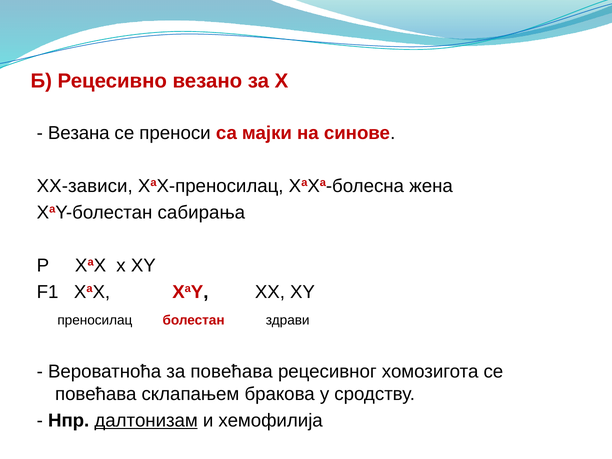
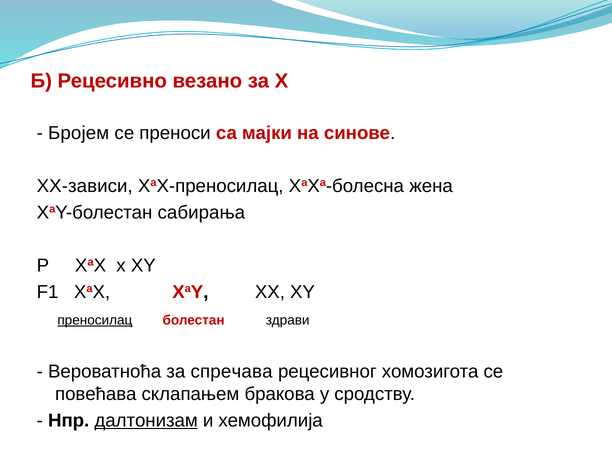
Везана: Везана -> Бројем
преносилац underline: none -> present
за повећава: повећава -> спречава
